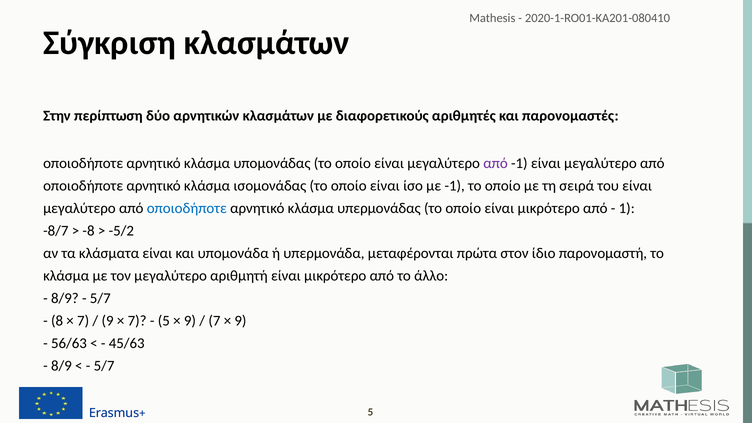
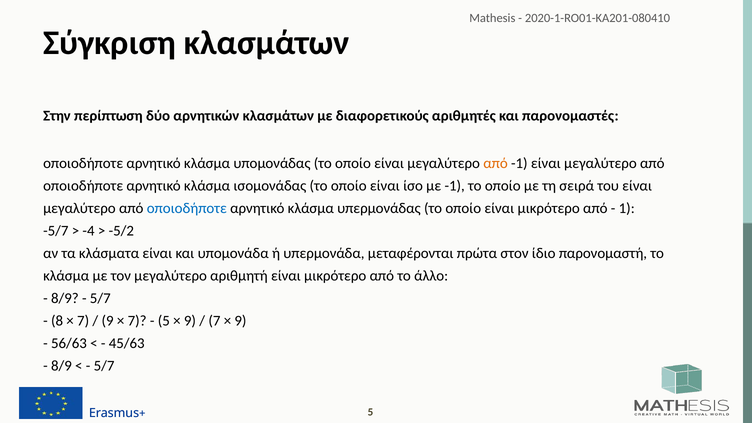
από at (496, 164) colour: purple -> orange
-8/7: -8/7 -> -5/7
-8: -8 -> -4
